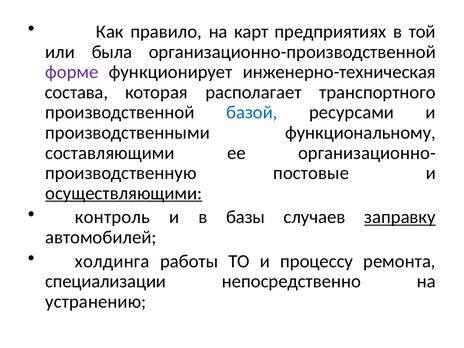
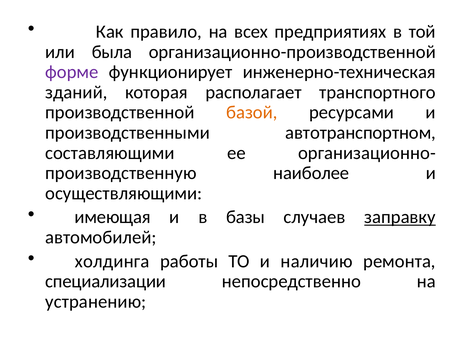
карт: карт -> всех
состава: состава -> зданий
базой colour: blue -> orange
функциональному: функциональному -> автотранспортном
постовые: постовые -> наиболее
осуществляющими underline: present -> none
контроль: контроль -> имеющая
процессу: процессу -> наличию
